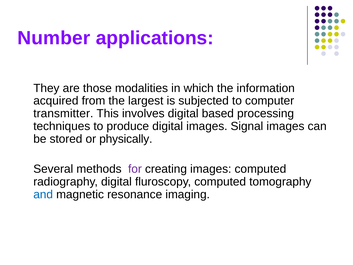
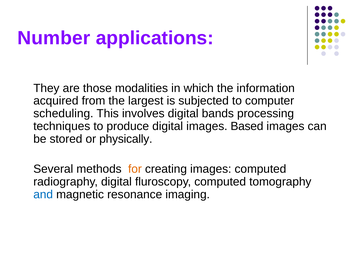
transmitter: transmitter -> scheduling
based: based -> bands
Signal: Signal -> Based
for colour: purple -> orange
